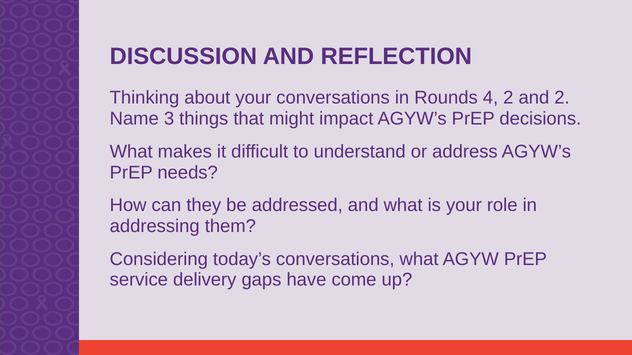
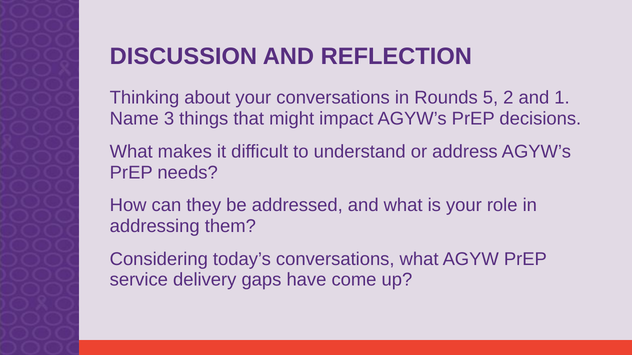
4: 4 -> 5
and 2: 2 -> 1
